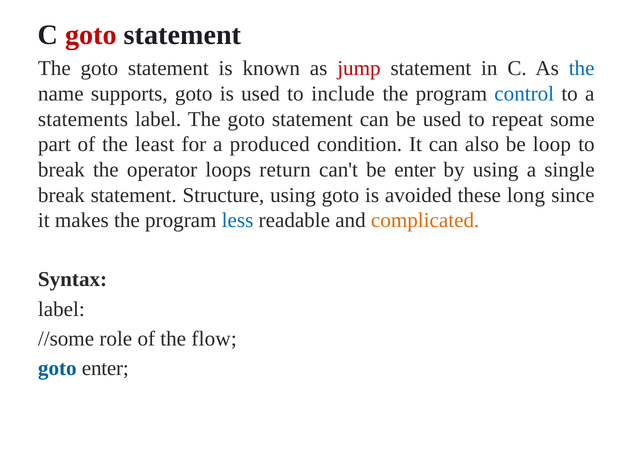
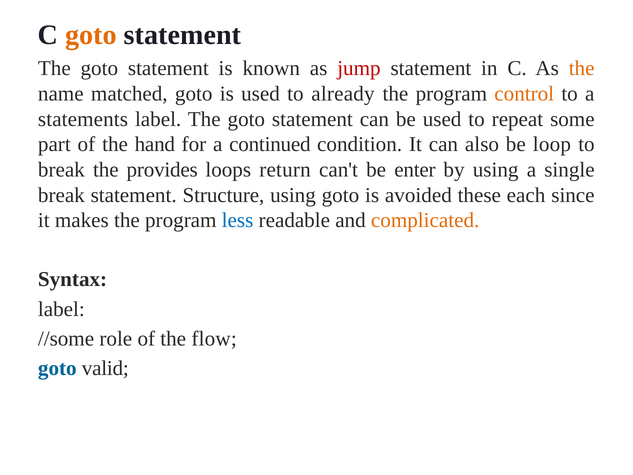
goto at (91, 35) colour: red -> orange
the at (582, 68) colour: blue -> orange
supports: supports -> matched
include: include -> already
control colour: blue -> orange
least: least -> hand
produced: produced -> continued
operator: operator -> provides
long: long -> each
goto enter: enter -> valid
